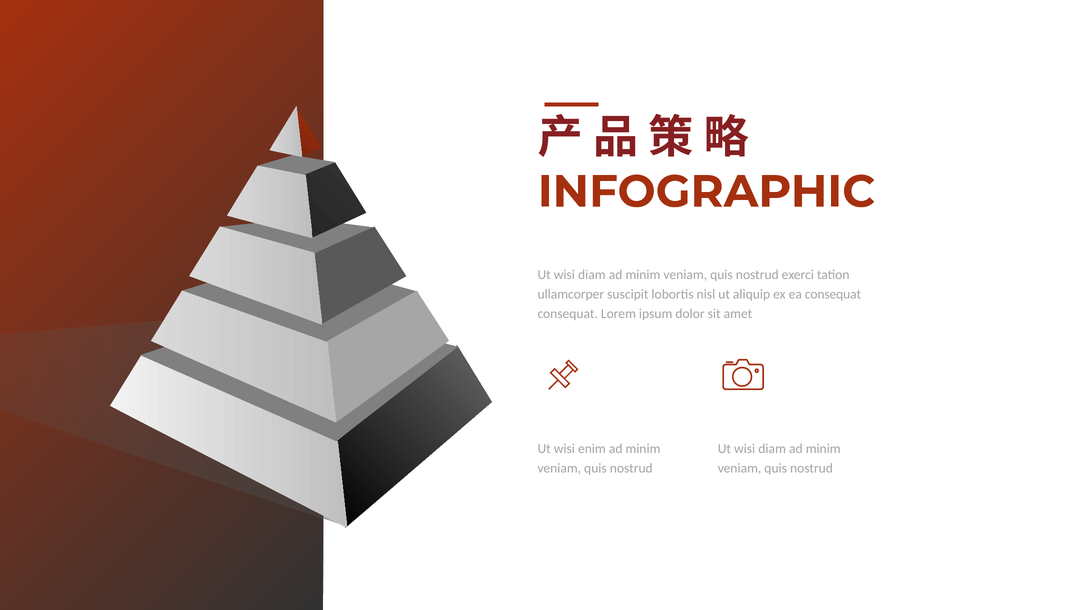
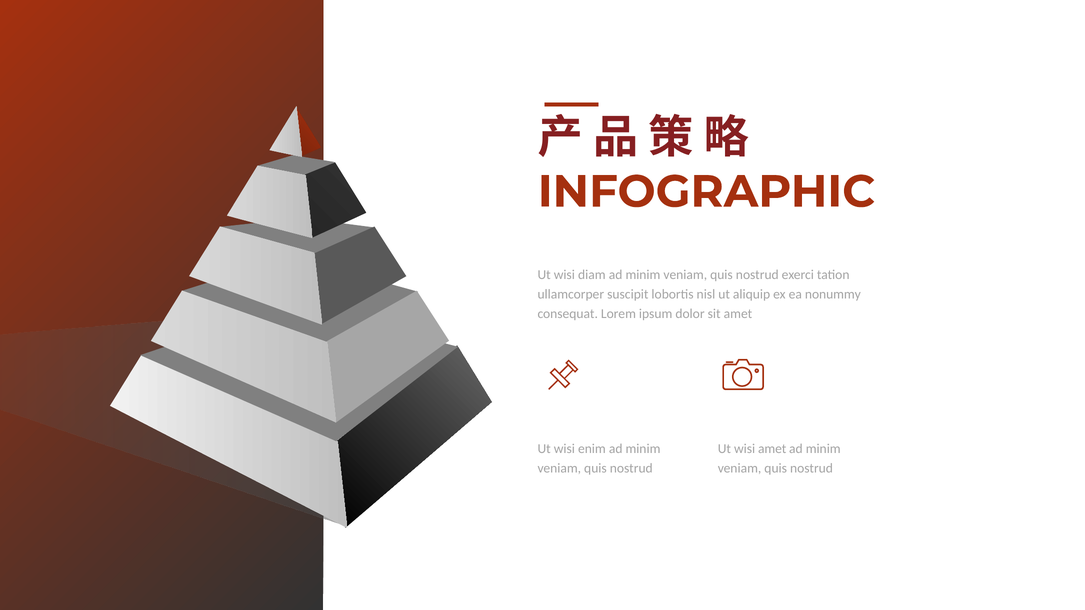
ea consequat: consequat -> nonummy
diam at (772, 449): diam -> amet
